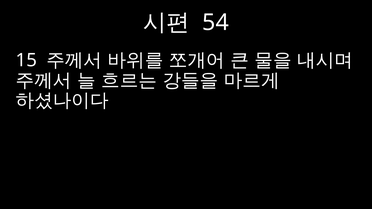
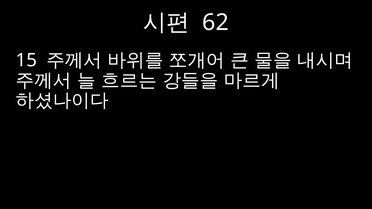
54: 54 -> 62
